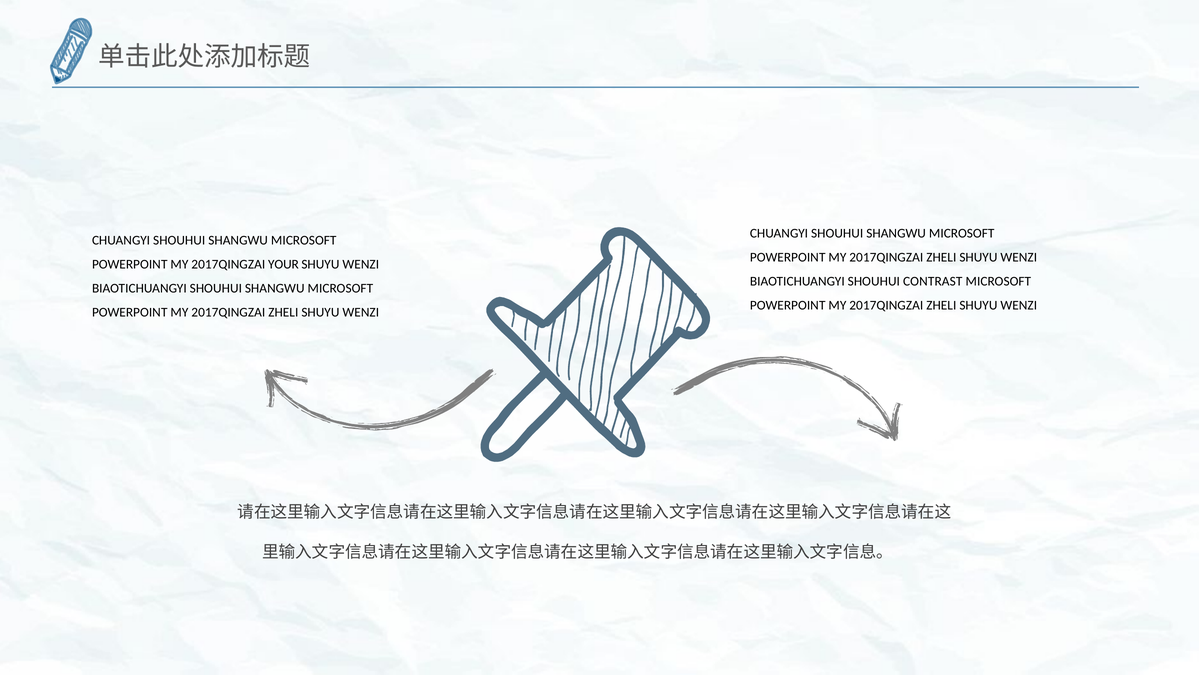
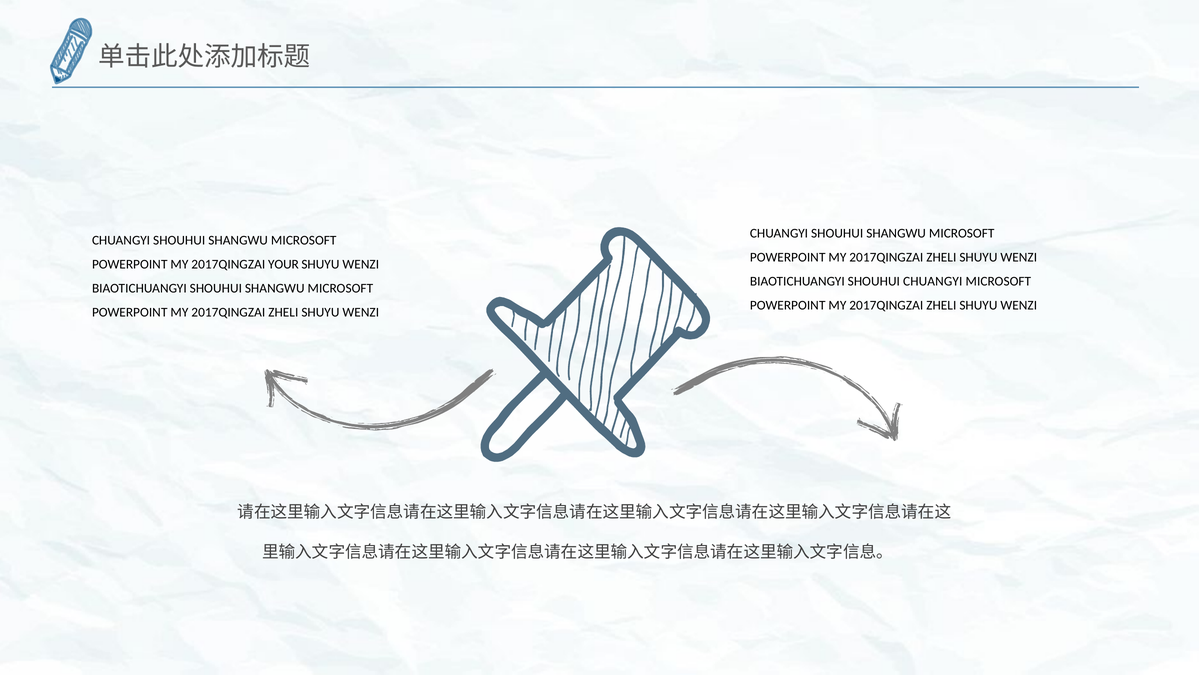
SHOUHUI CONTRAST: CONTRAST -> CHUANGYI
